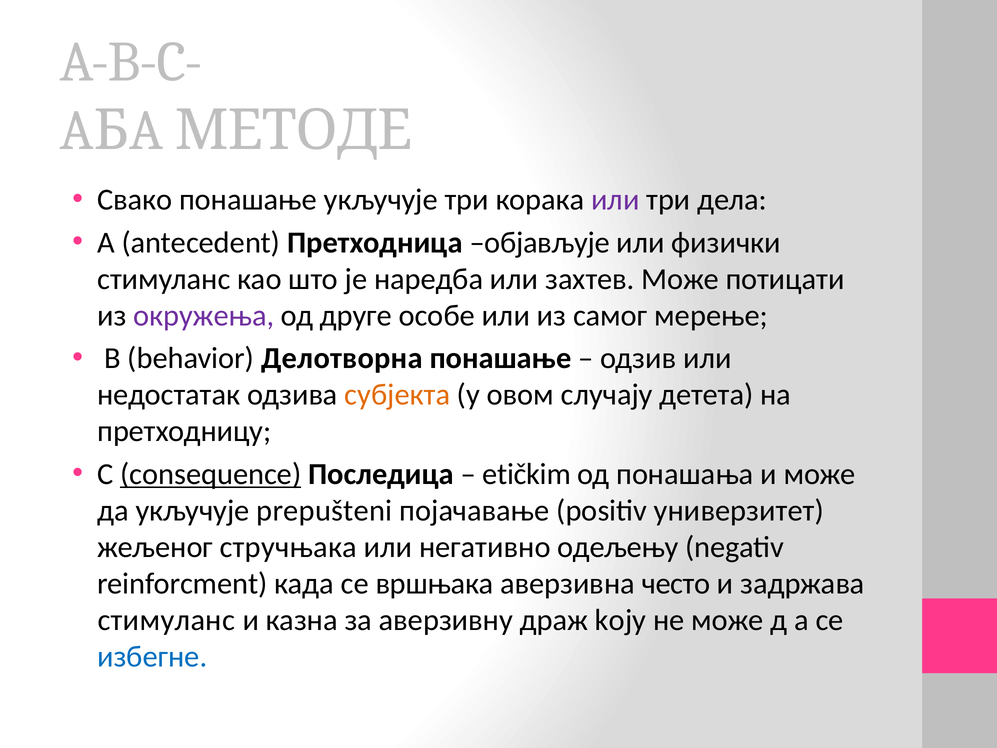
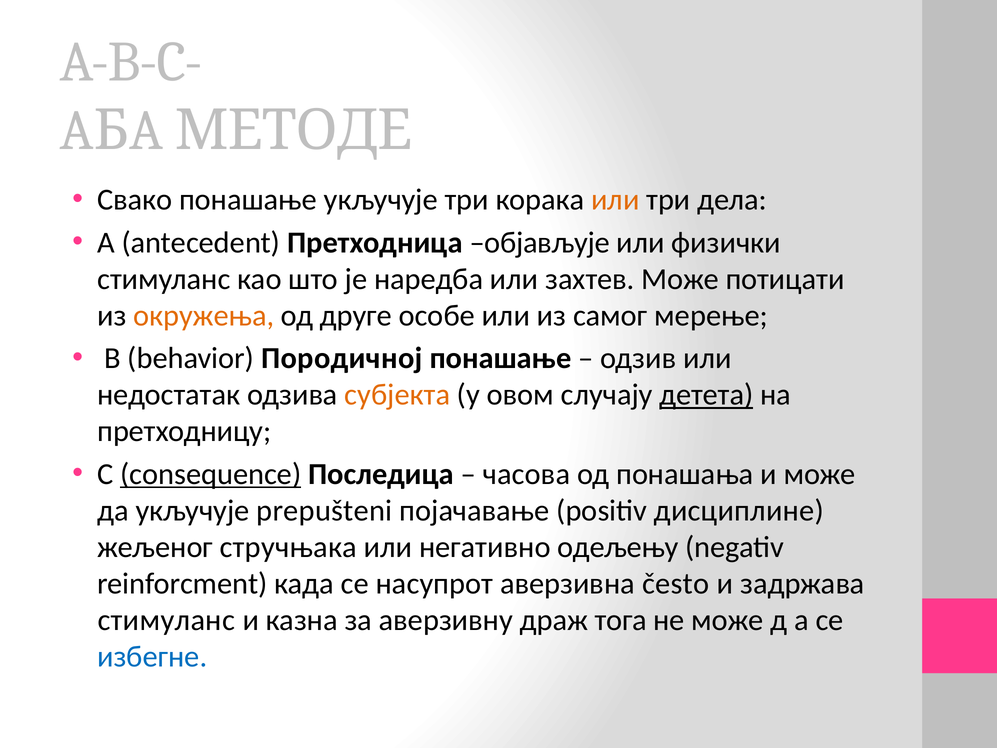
или at (615, 200) colour: purple -> orange
окружења colour: purple -> orange
Делотворна: Делотворна -> Породичној
детета underline: none -> present
etičkim: etičkim -> часова
универзитет: универзитет -> дисциплине
вршњака: вршњака -> насупрот
често: често -> često
kоју: kоју -> тога
